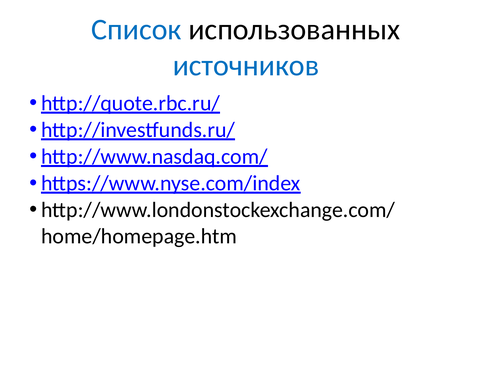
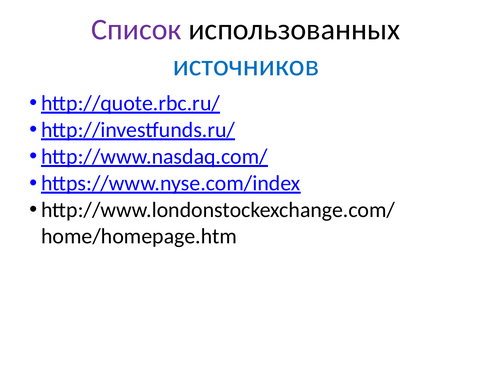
Список colour: blue -> purple
